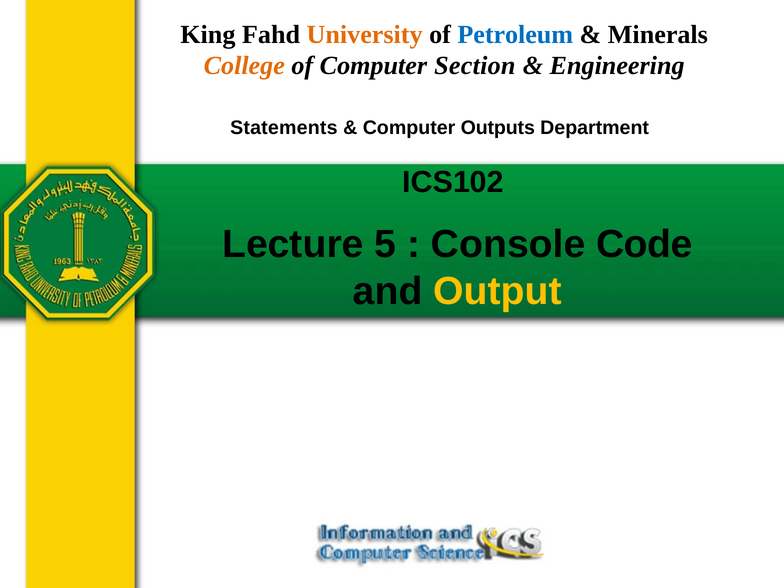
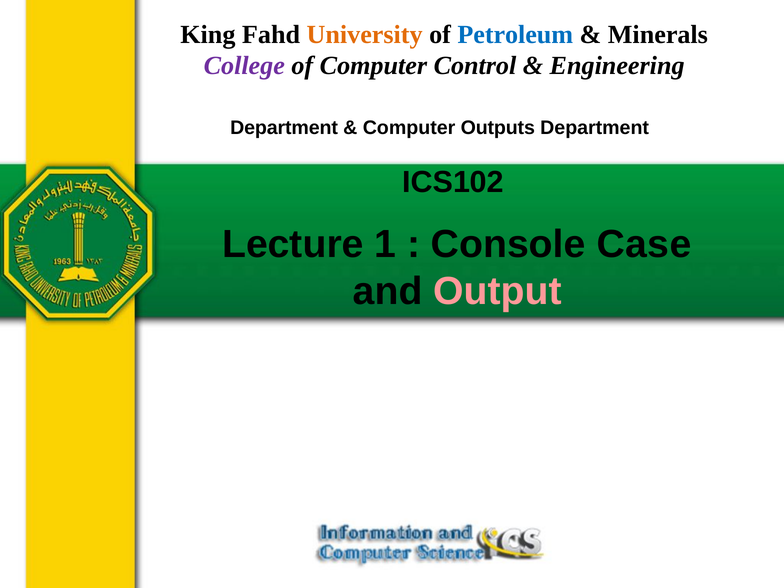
College colour: orange -> purple
Section: Section -> Control
Statements at (284, 128): Statements -> Department
5: 5 -> 1
Code: Code -> Case
Output colour: yellow -> pink
